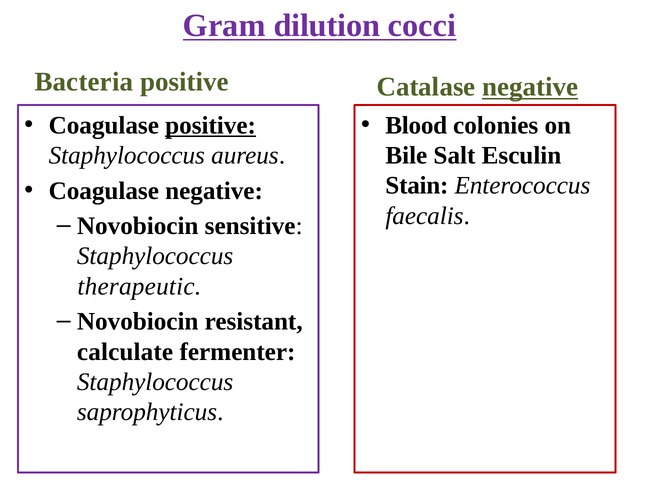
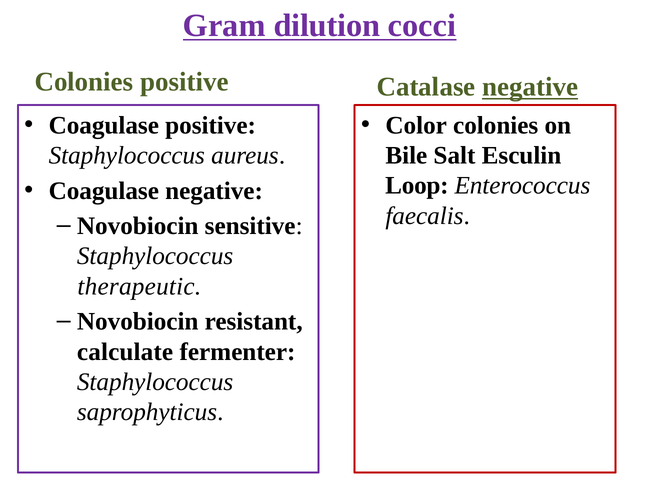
Bacteria at (84, 82): Bacteria -> Colonies
positive at (211, 125) underline: present -> none
Blood: Blood -> Color
Stain: Stain -> Loop
